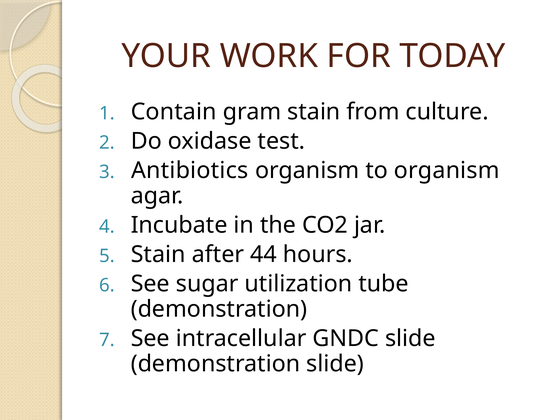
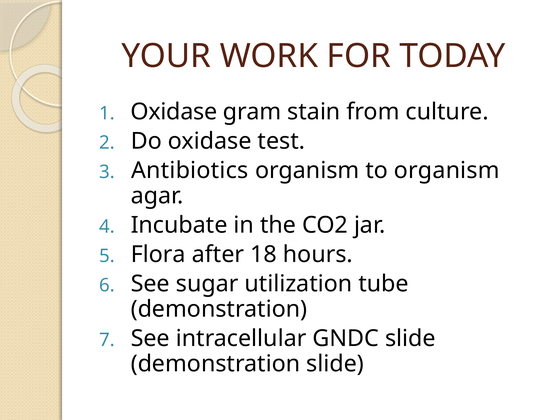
Contain at (174, 112): Contain -> Oxidase
Stain at (158, 254): Stain -> Flora
44: 44 -> 18
